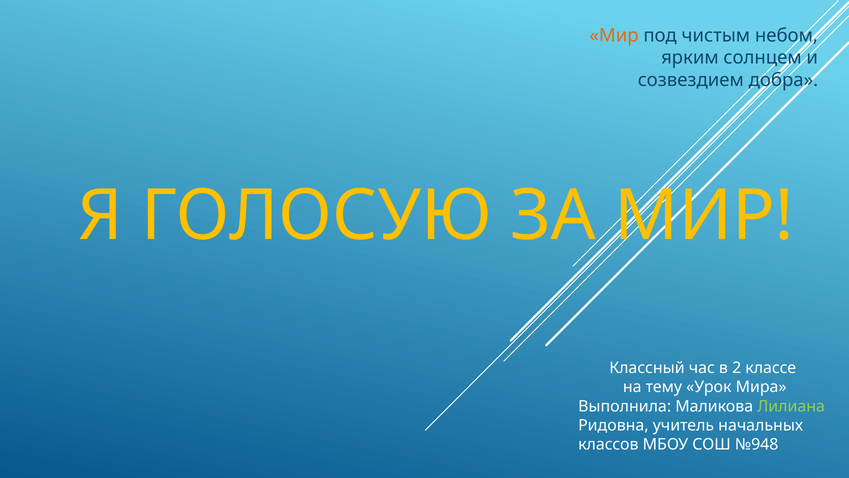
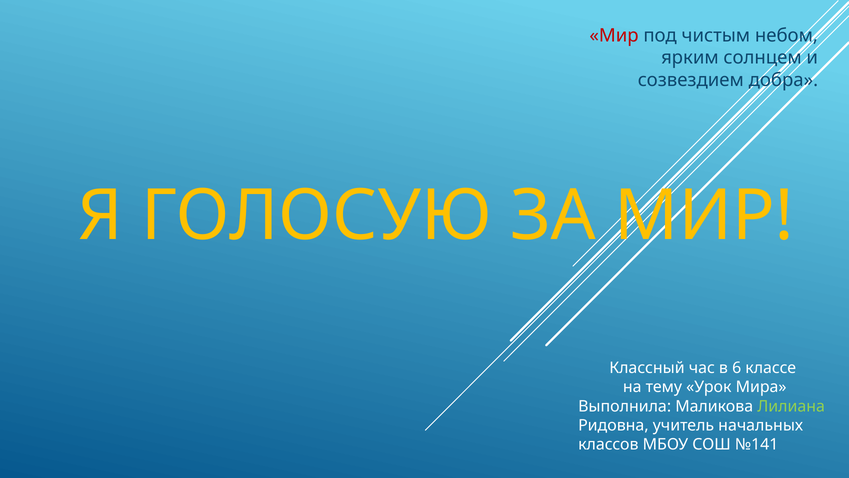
Мир at (614, 35) colour: orange -> red
2: 2 -> 6
№948: №948 -> №141
